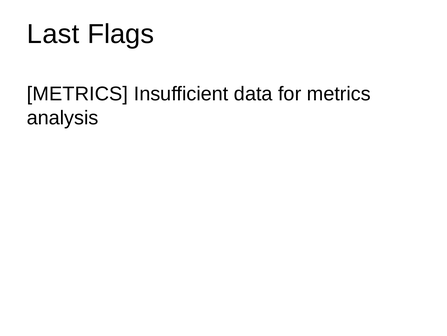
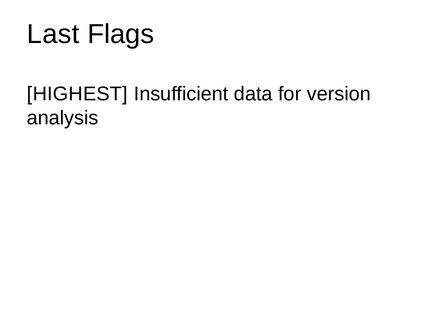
METRICS at (77, 94): METRICS -> HIGHEST
for metrics: metrics -> version
